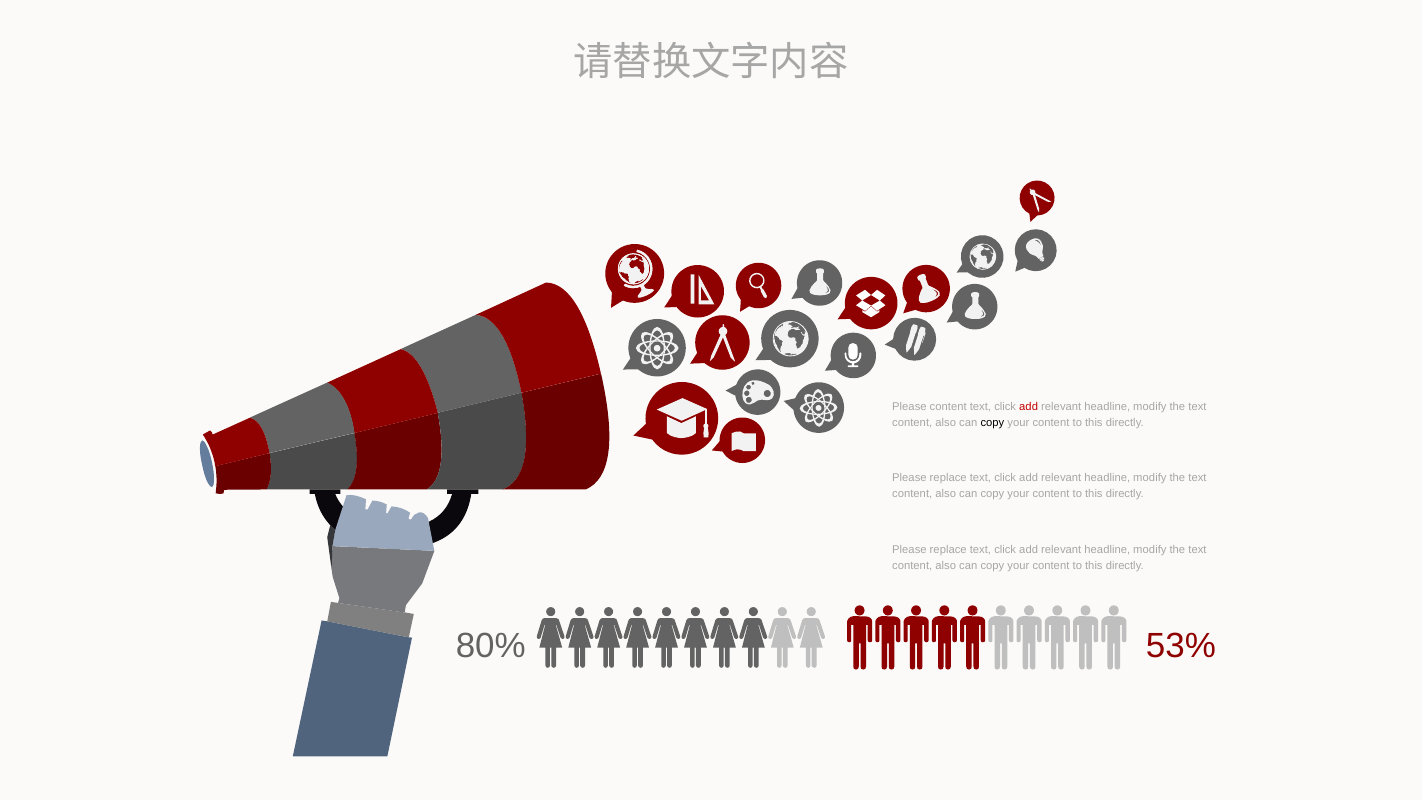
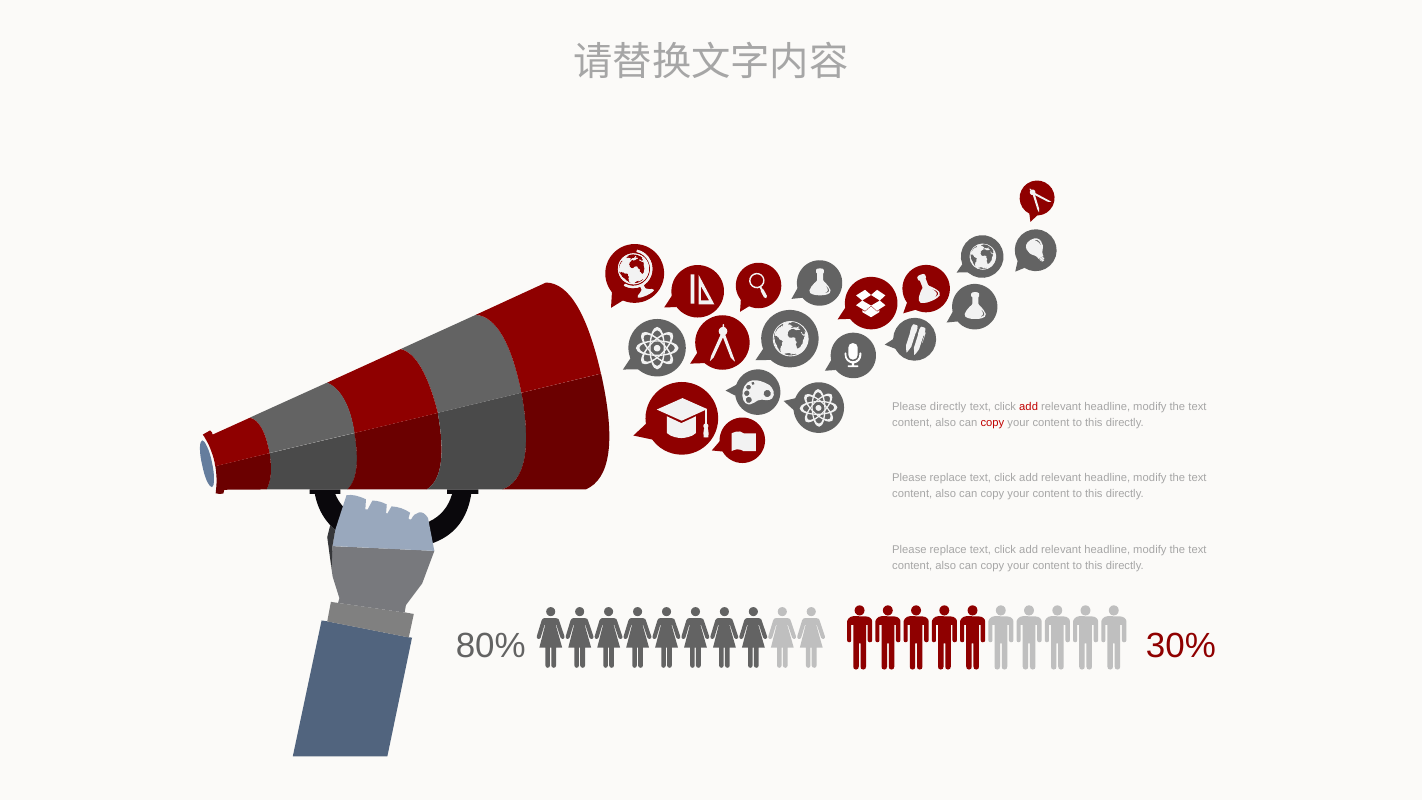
Please content: content -> directly
copy at (992, 422) colour: black -> red
53%: 53% -> 30%
